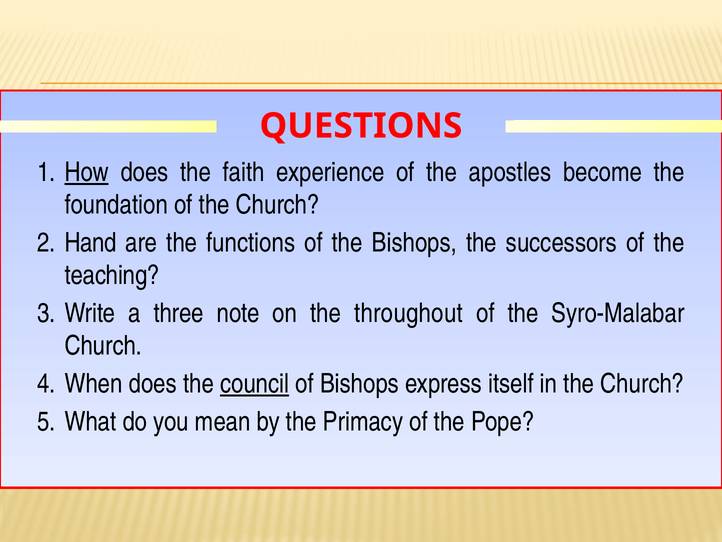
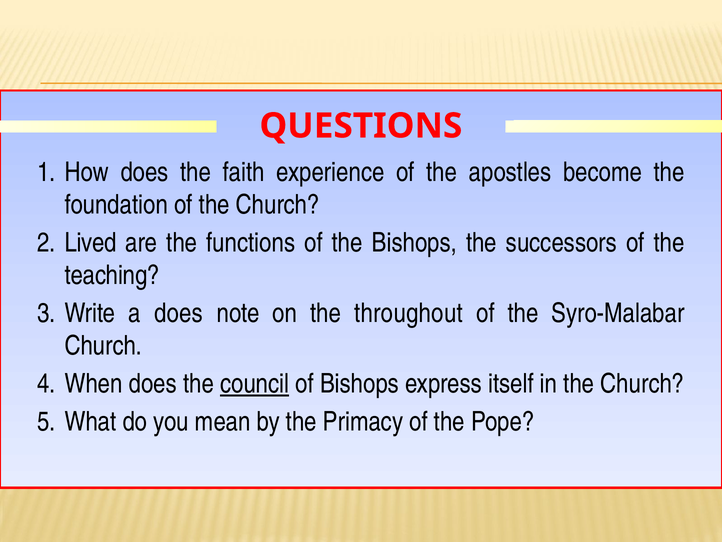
How underline: present -> none
Hand: Hand -> Lived
a three: three -> does
